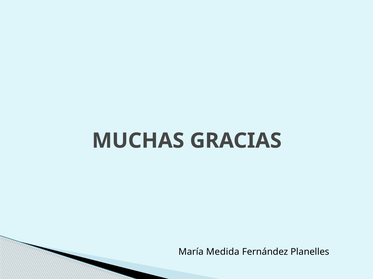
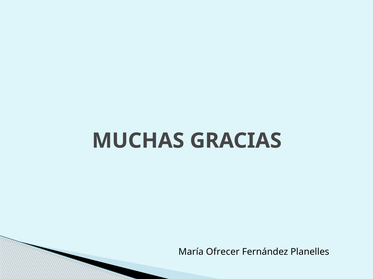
Medida: Medida -> Ofrecer
